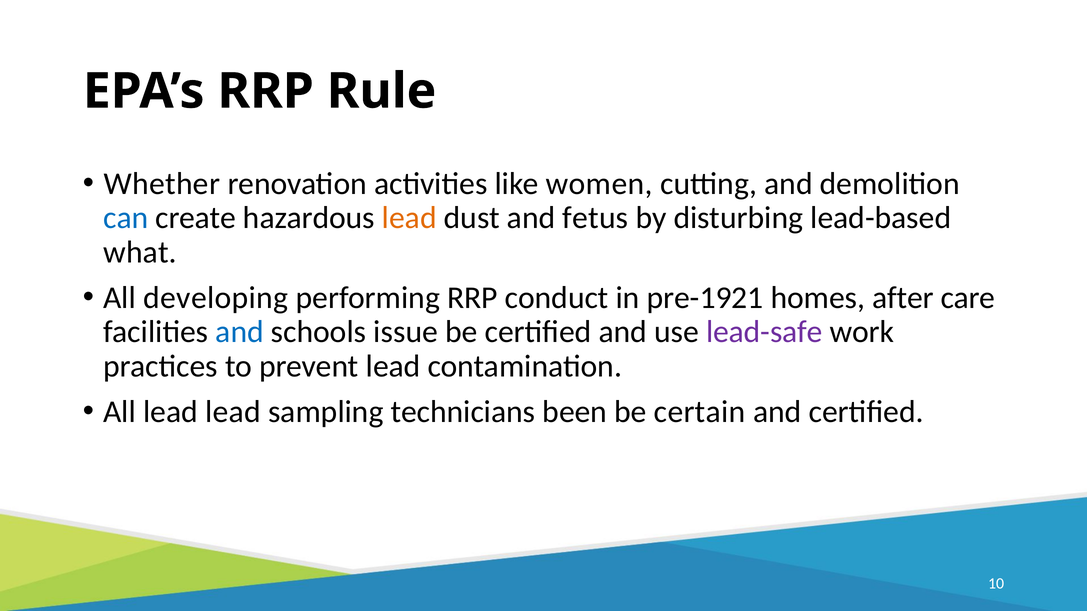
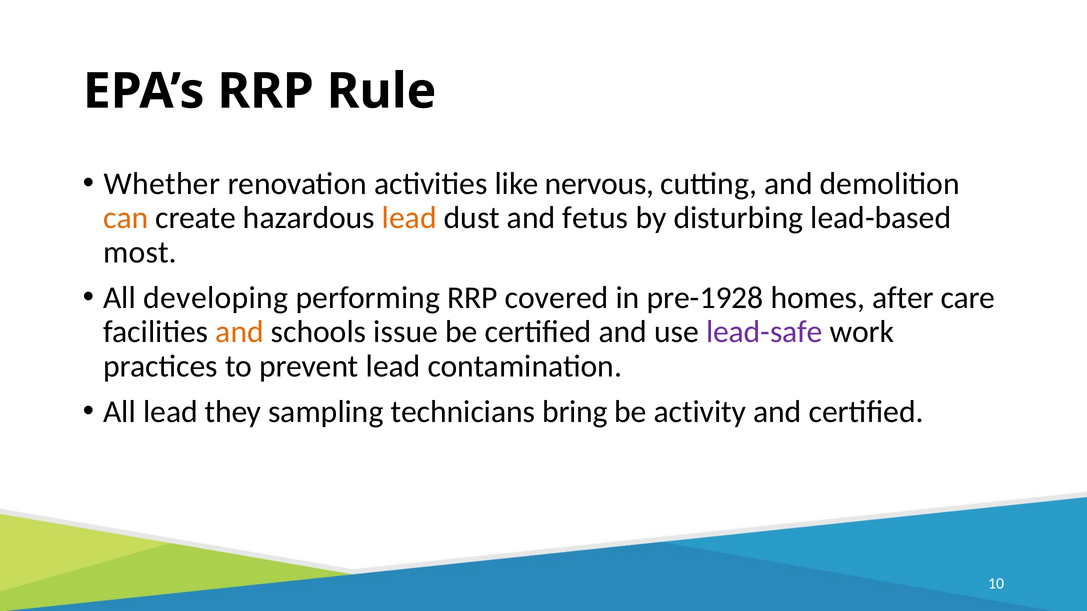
women: women -> nervous
can colour: blue -> orange
what: what -> most
conduct: conduct -> covered
pre-1921: pre-1921 -> pre-1928
and at (240, 332) colour: blue -> orange
lead lead: lead -> they
been: been -> bring
certain: certain -> activity
